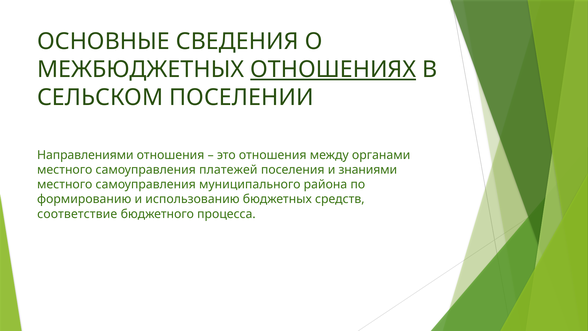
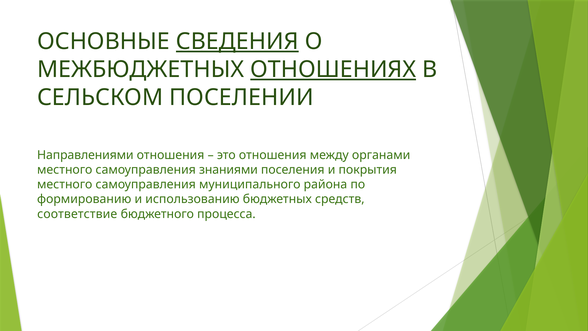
СВЕДЕНИЯ underline: none -> present
платежей: платежей -> знаниями
знаниями: знаниями -> покрытия
